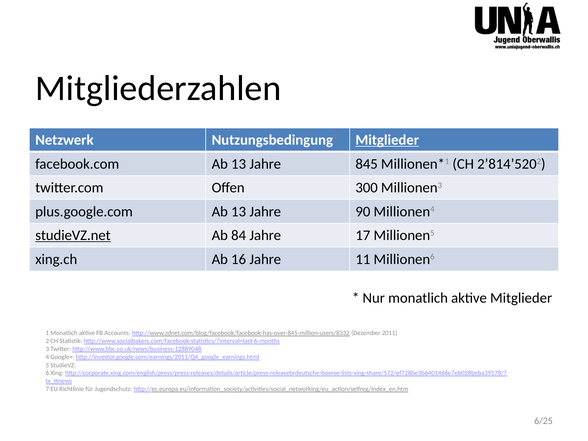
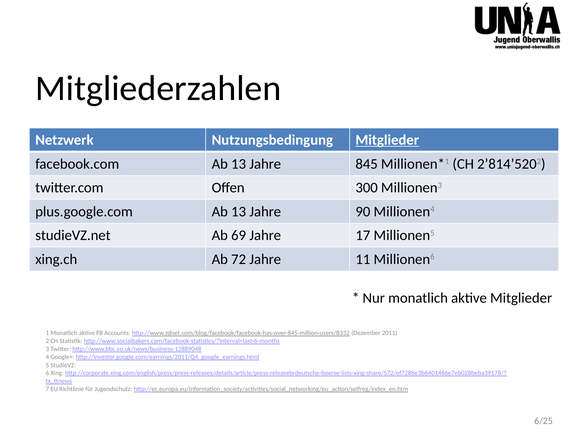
studieVZ.net underline: present -> none
84: 84 -> 69
16: 16 -> 72
